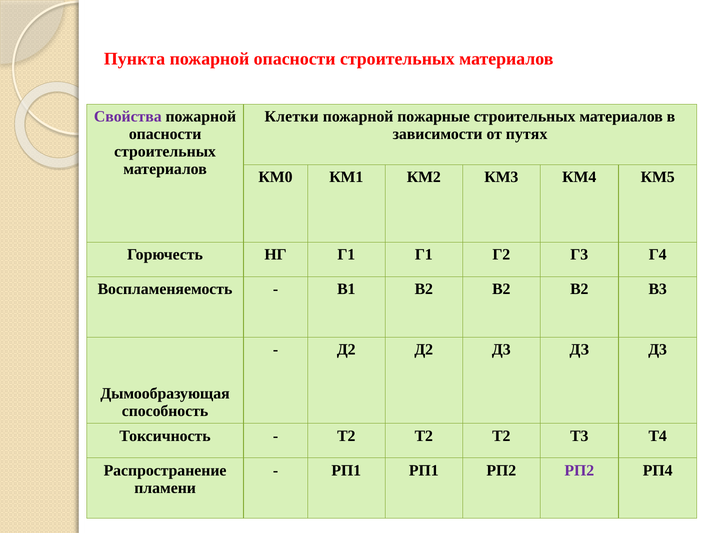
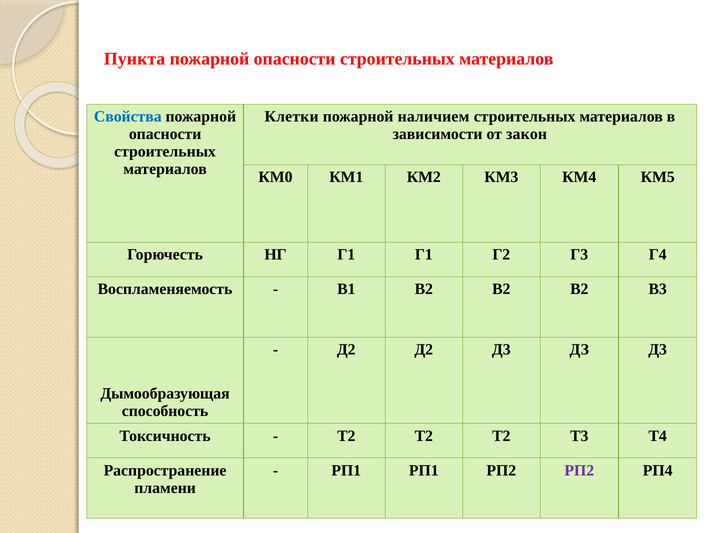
Свойства colour: purple -> blue
пожарные: пожарные -> наличием
путях: путях -> закон
